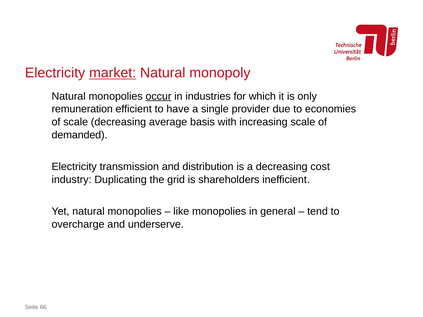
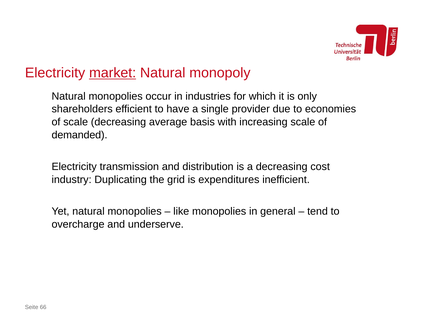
occur underline: present -> none
remuneration: remuneration -> shareholders
shareholders: shareholders -> expenditures
